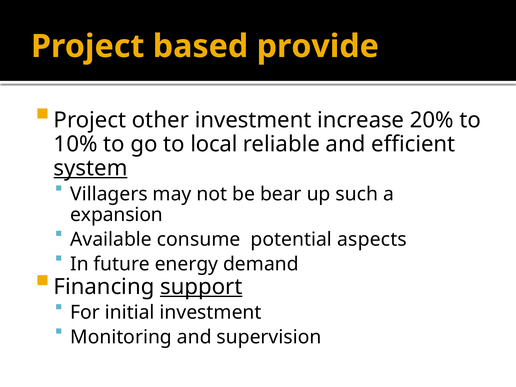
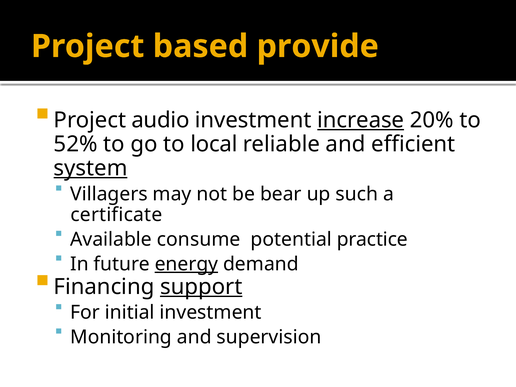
other: other -> audio
increase underline: none -> present
10%: 10% -> 52%
expansion: expansion -> certificate
aspects: aspects -> practice
energy underline: none -> present
